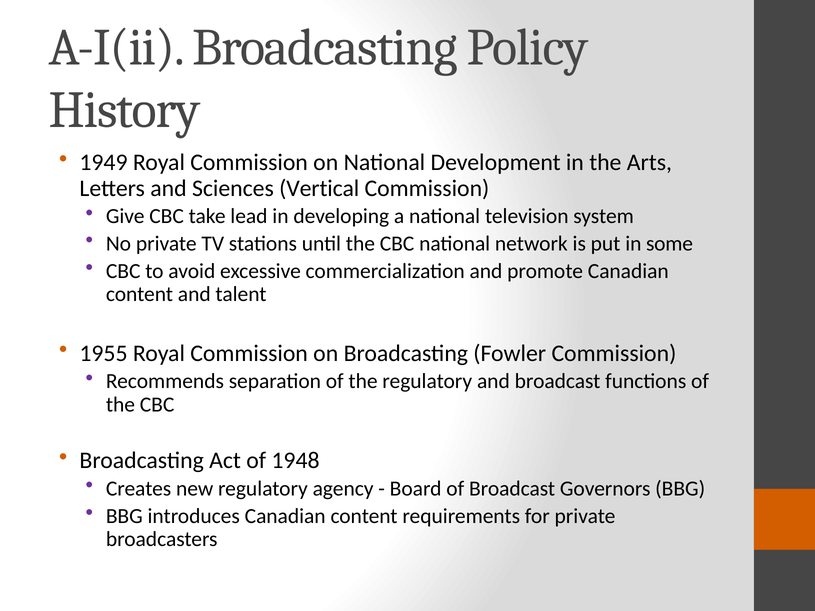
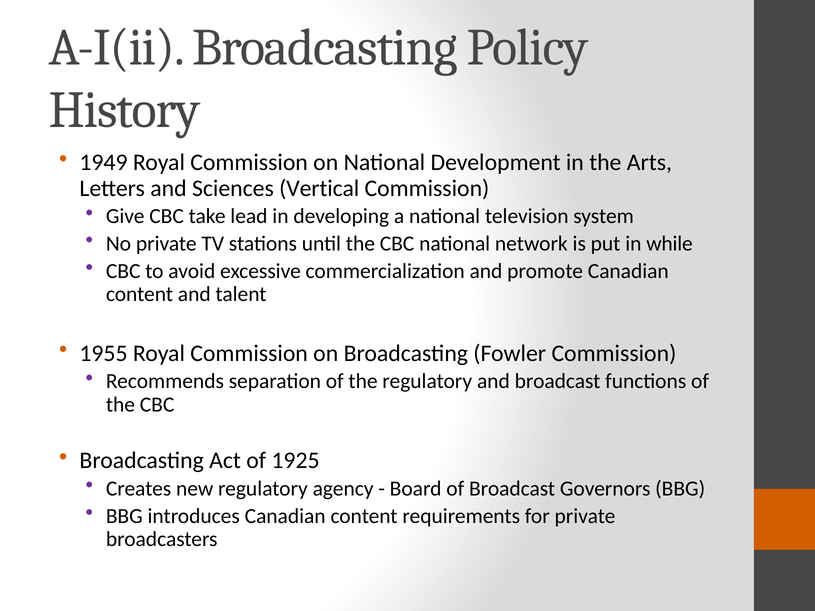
some: some -> while
1948: 1948 -> 1925
